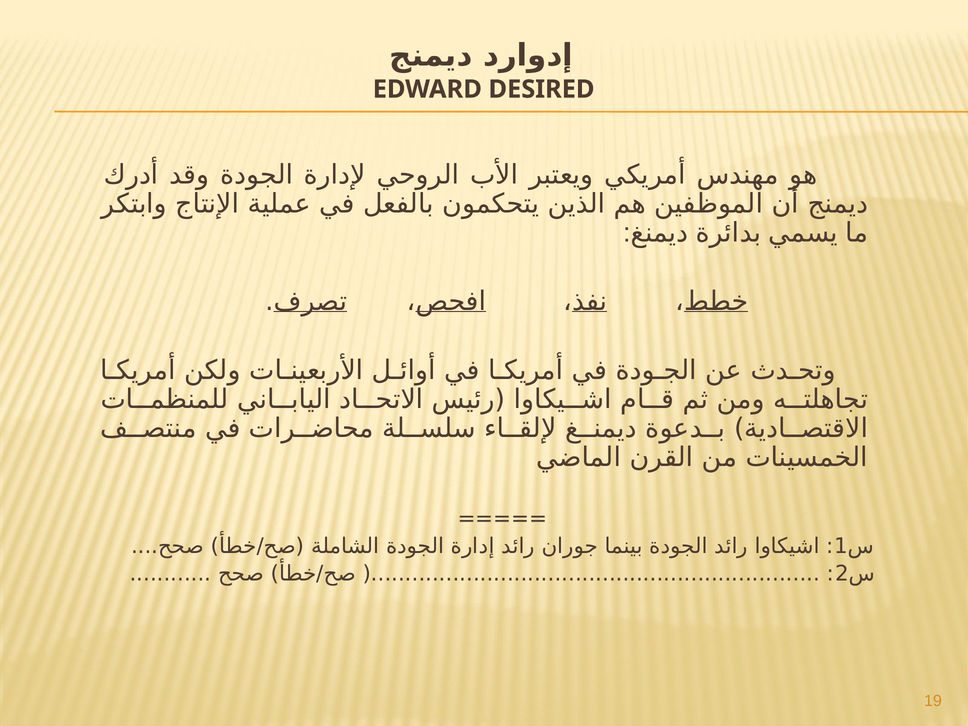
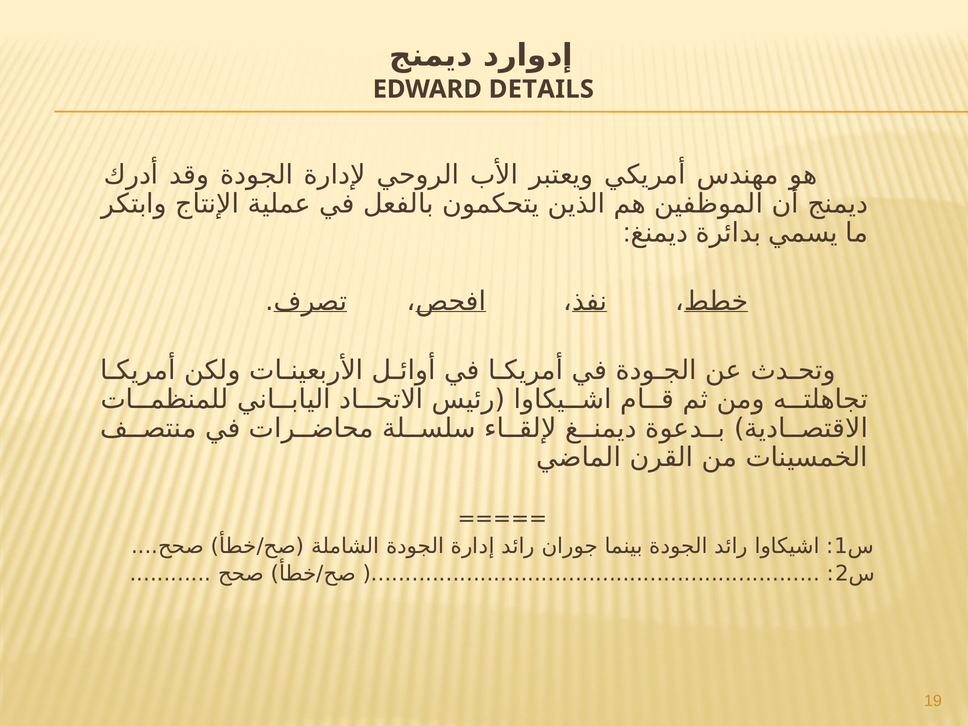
DESIRED: DESIRED -> DETAILS
